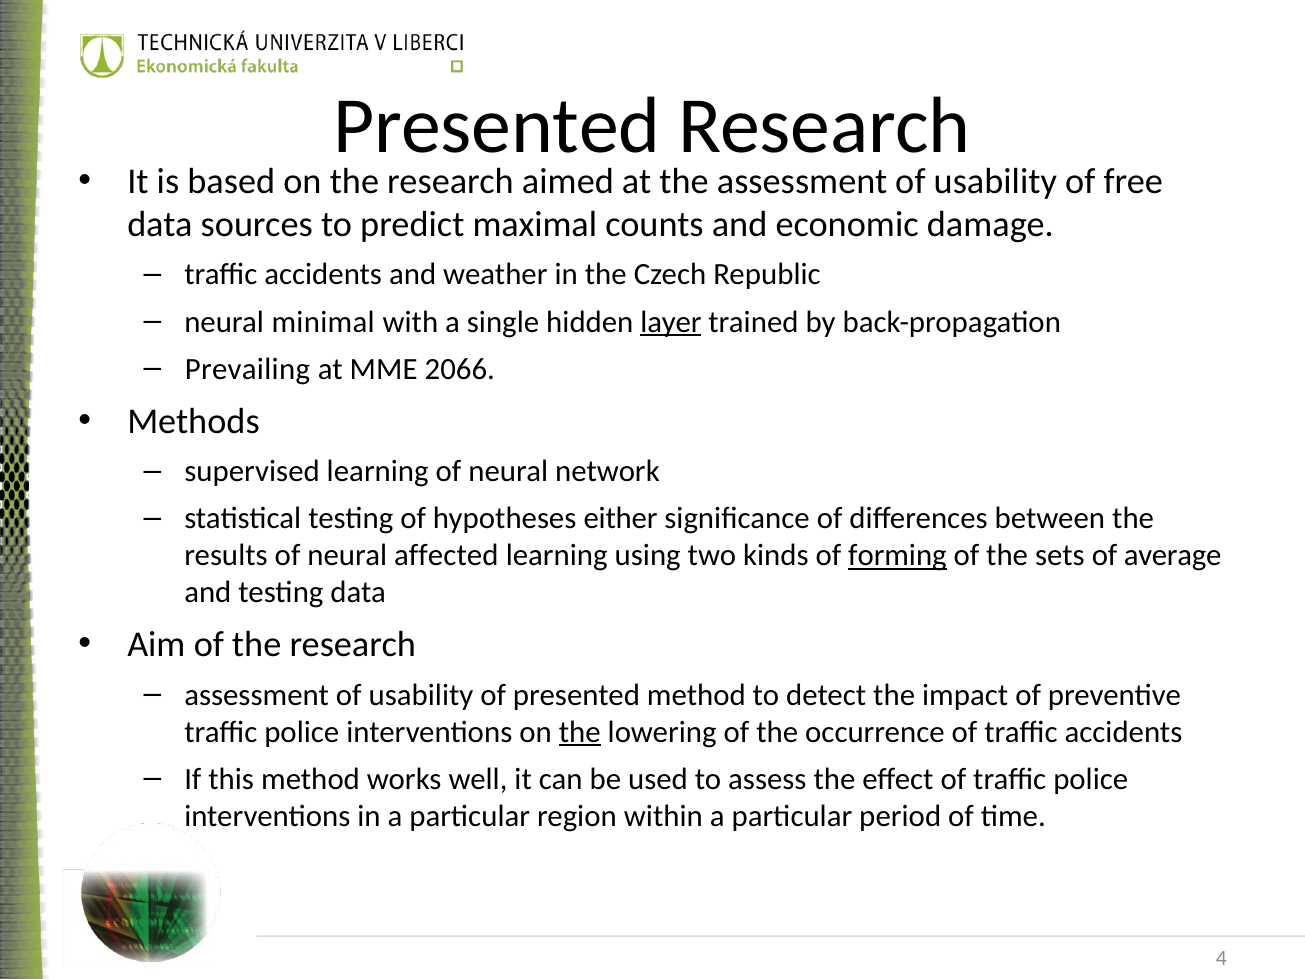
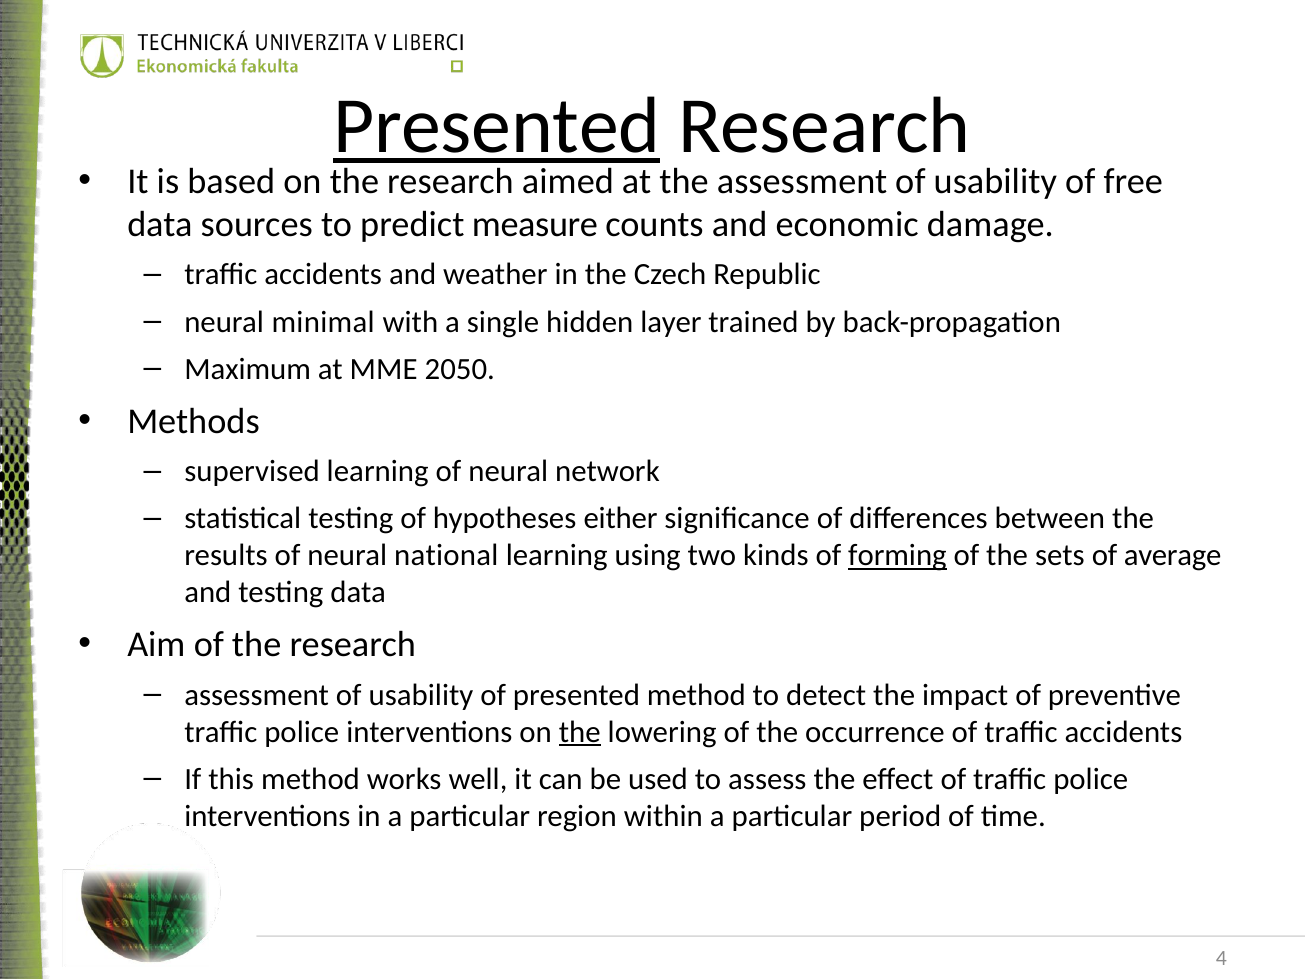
Presented at (497, 126) underline: none -> present
maximal: maximal -> measure
layer underline: present -> none
Prevailing: Prevailing -> Maximum
2066: 2066 -> 2050
affected: affected -> national
